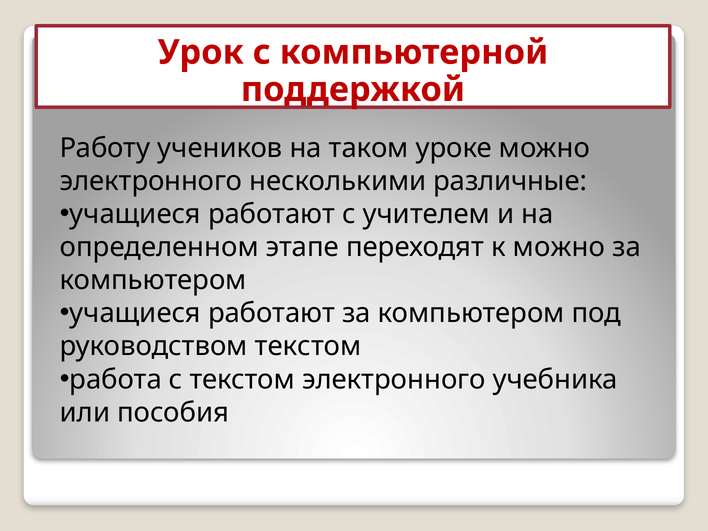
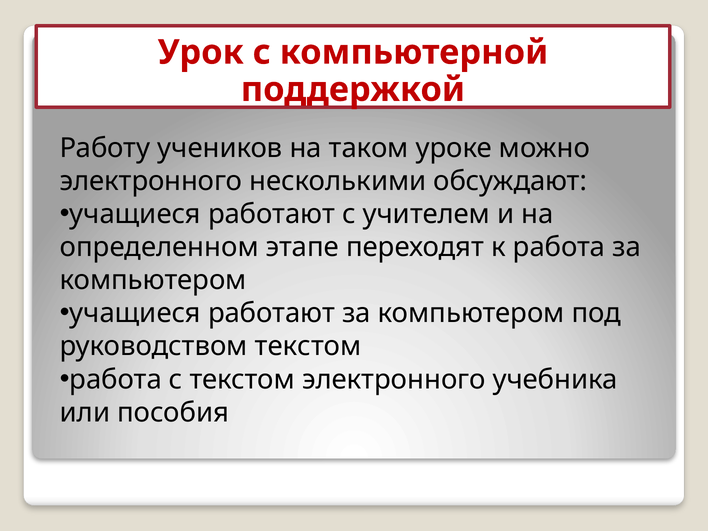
различные: различные -> обсуждают
к можно: можно -> работа
